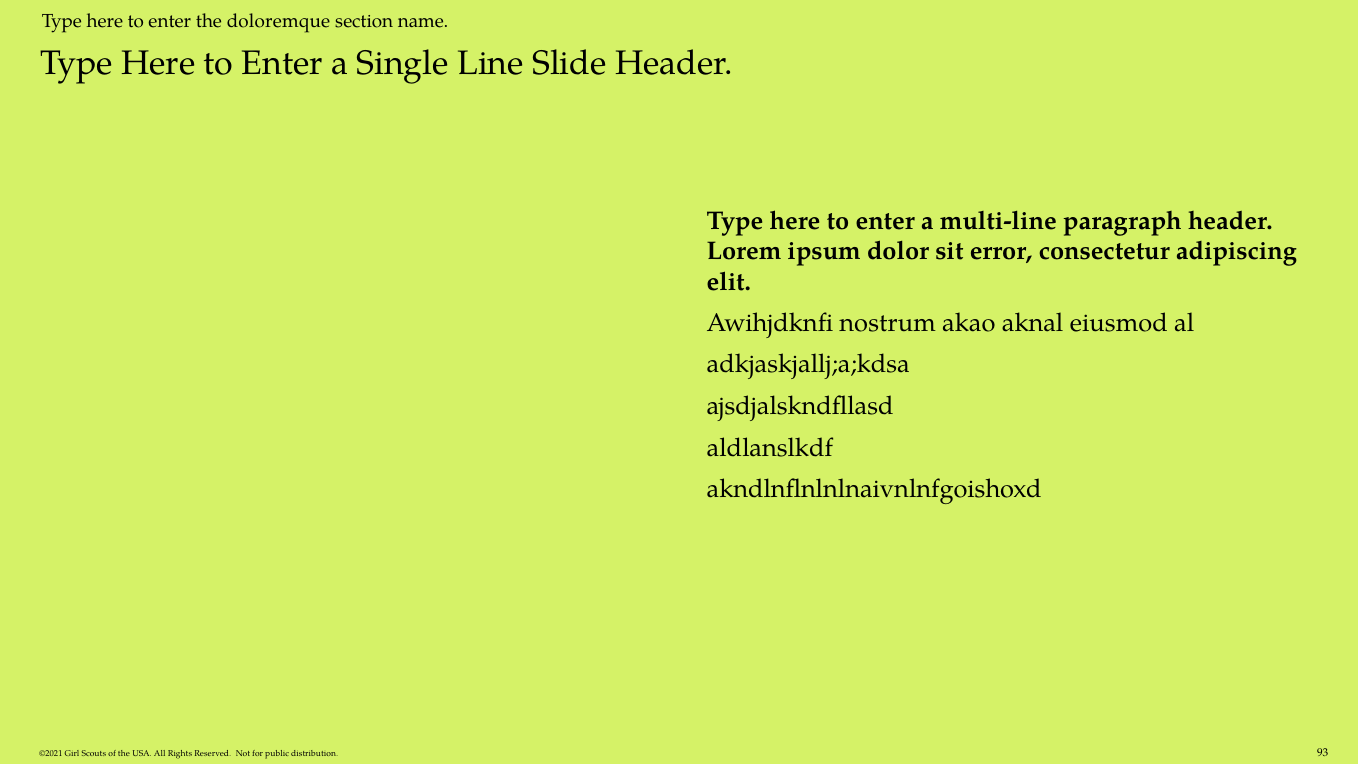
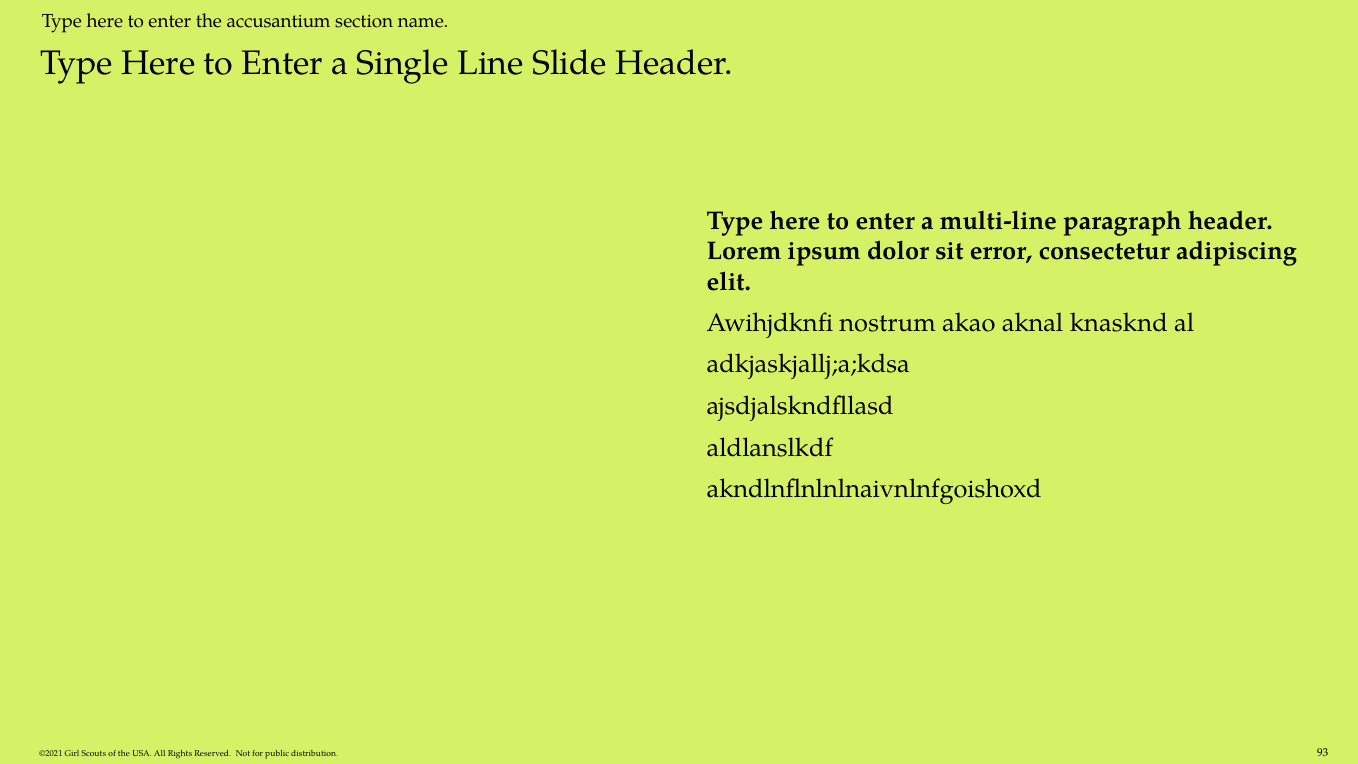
doloremque: doloremque -> accusantium
eiusmod: eiusmod -> knasknd
